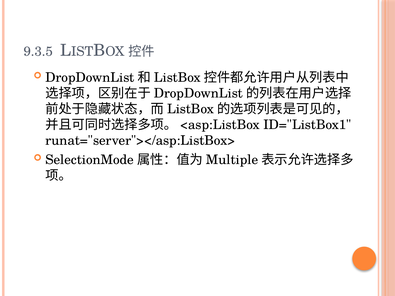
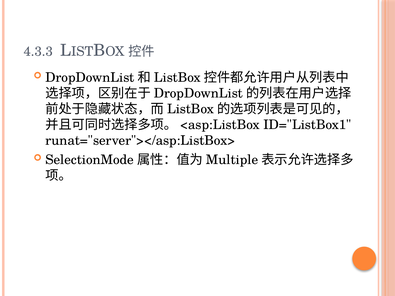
9.3.5: 9.3.5 -> 4.3.3
